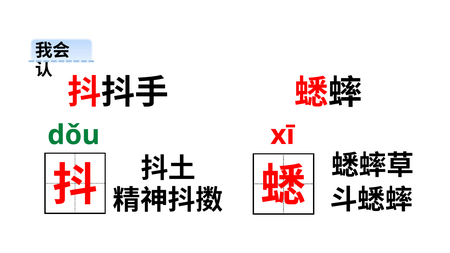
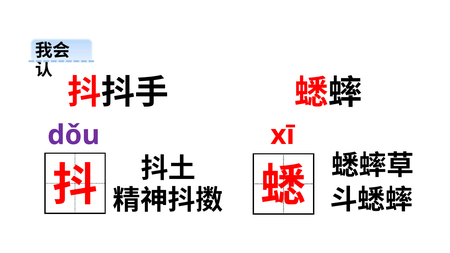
dǒu colour: green -> purple
